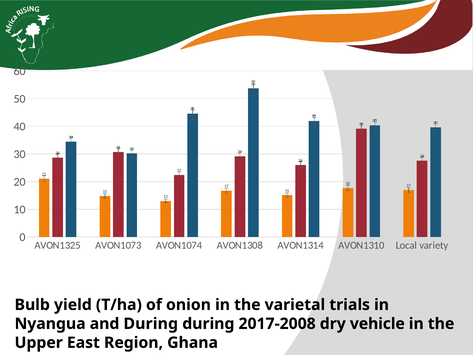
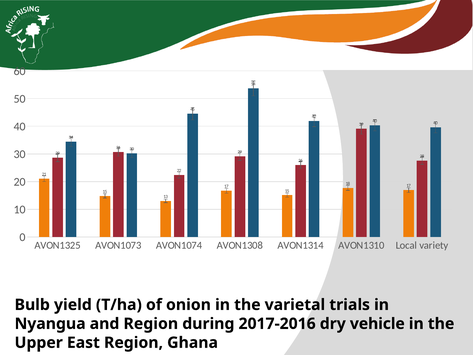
and During: During -> Region
2017-2008: 2017-2008 -> 2017-2016
